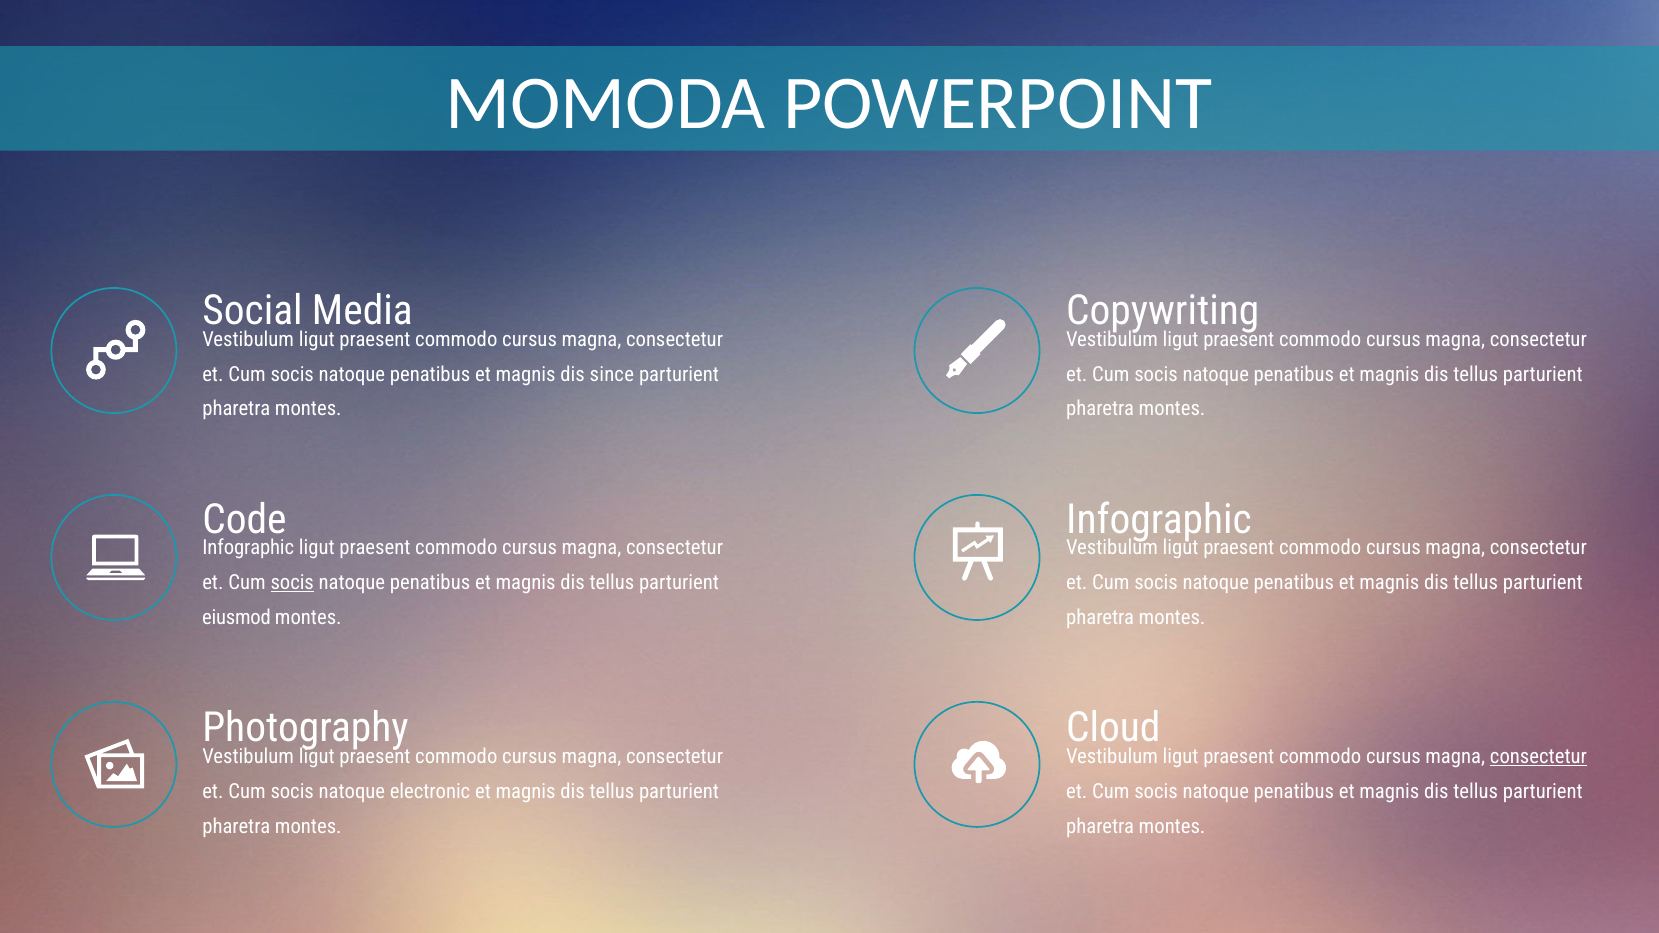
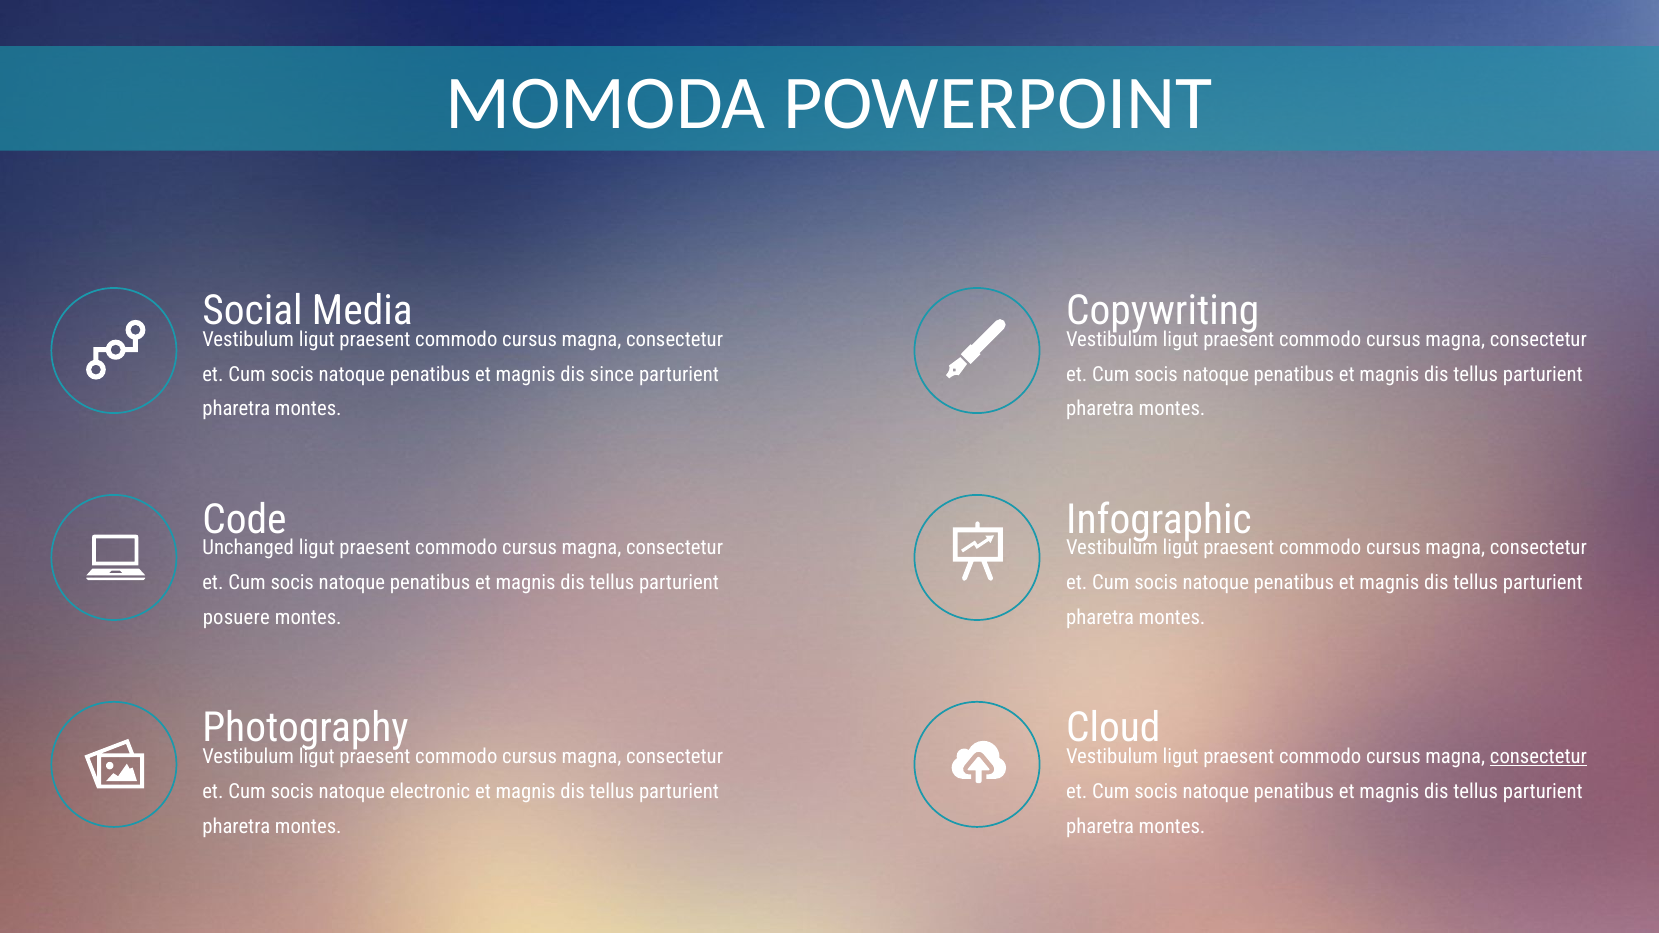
Infographic at (248, 548): Infographic -> Unchanged
socis at (292, 583) underline: present -> none
eiusmod: eiusmod -> posuere
